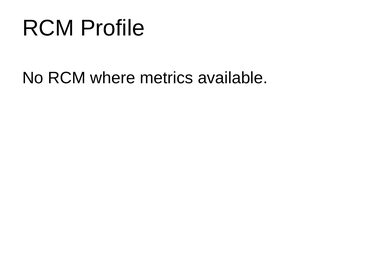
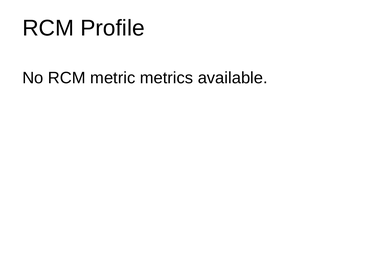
where: where -> metric
